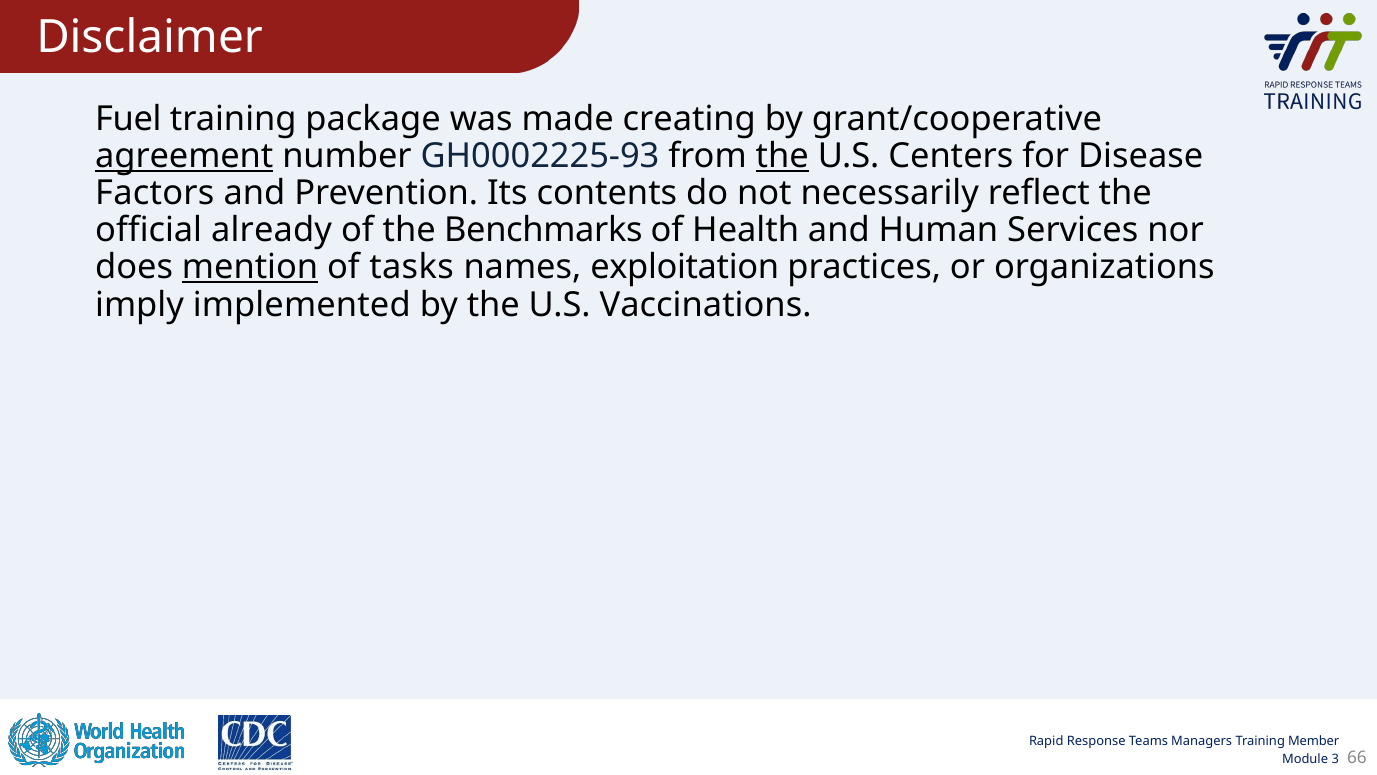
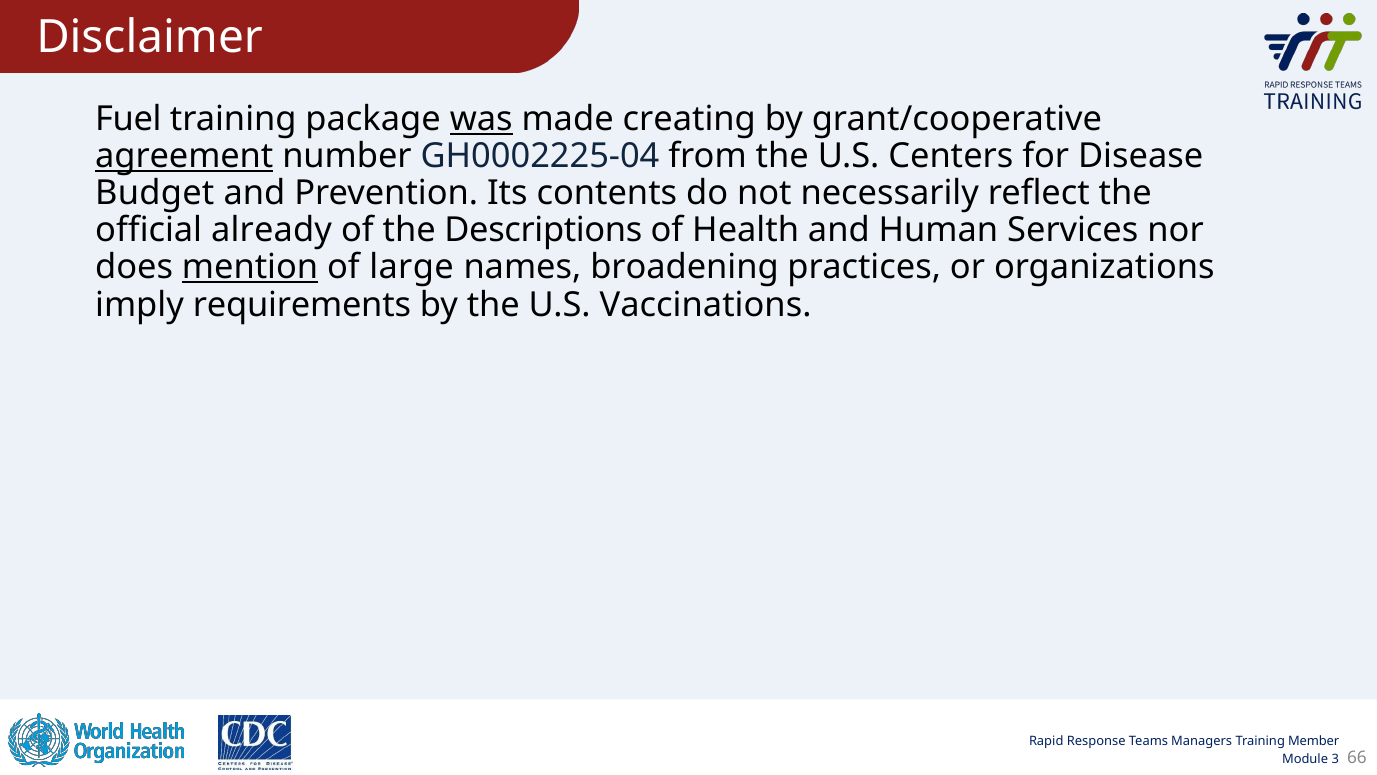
was underline: none -> present
GH0002225-93: GH0002225-93 -> GH0002225-04
the at (782, 156) underline: present -> none
Factors: Factors -> Budget
Benchmarks: Benchmarks -> Descriptions
tasks: tasks -> large
exploitation: exploitation -> broadening
implemented: implemented -> requirements
